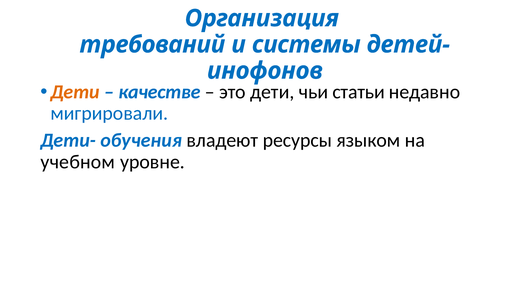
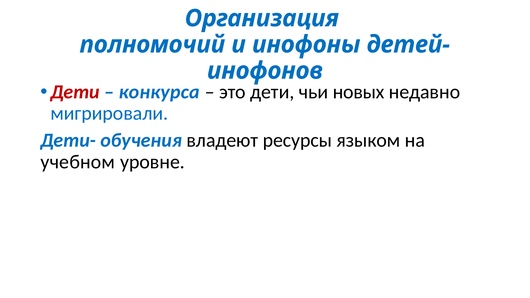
требований: требований -> полномочий
системы: системы -> инофоны
Дети at (75, 92) colour: orange -> red
качестве: качестве -> конкурса
статьи: статьи -> новых
